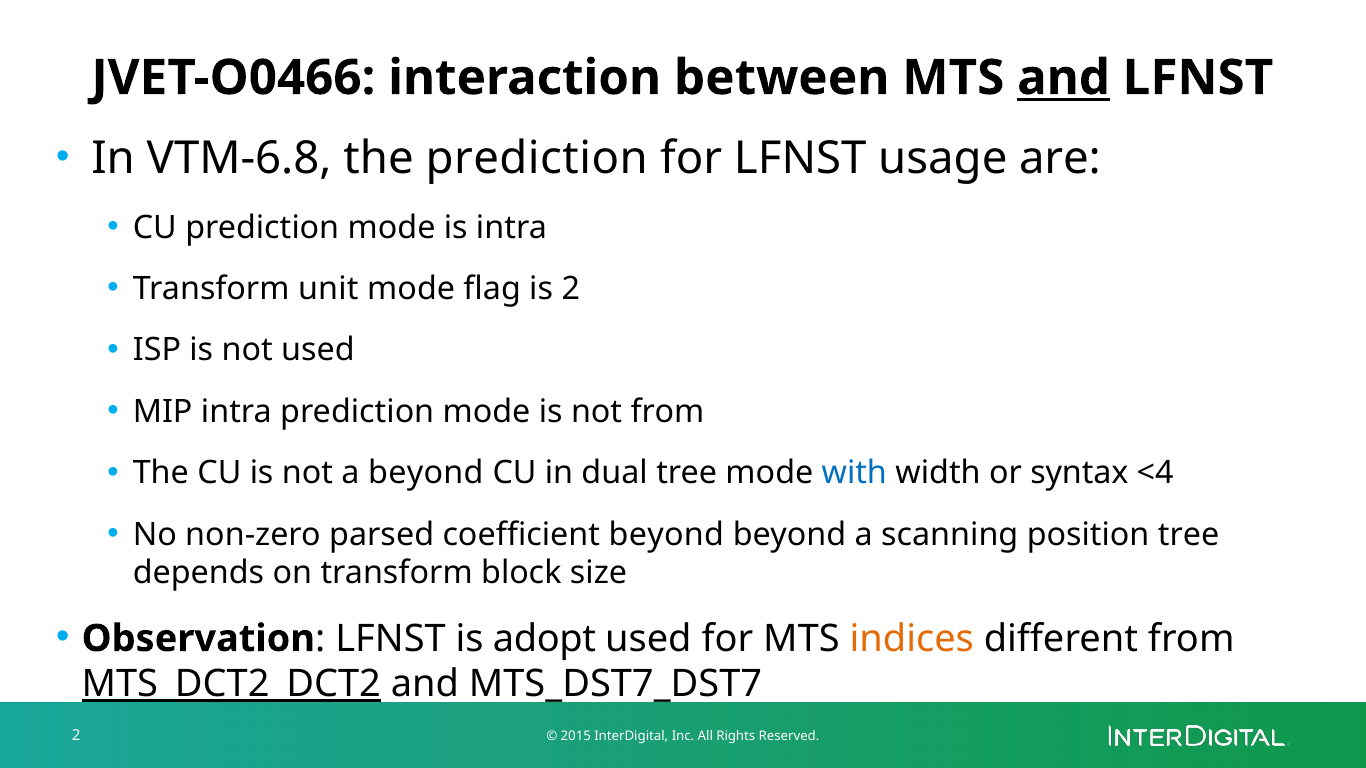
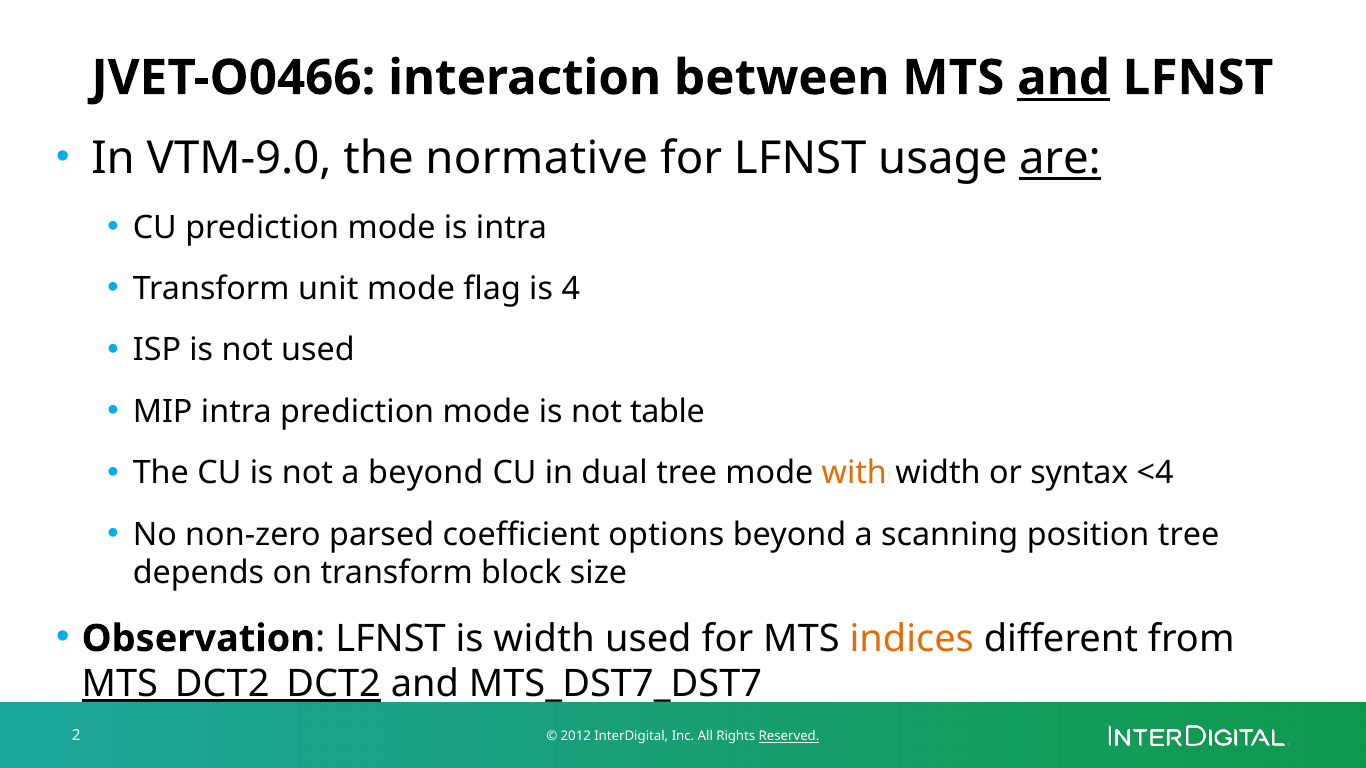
VTM-6.8: VTM-6.8 -> VTM-9.0
the prediction: prediction -> normative
are underline: none -> present
is 2: 2 -> 4
not from: from -> table
with colour: blue -> orange
coefficient beyond: beyond -> options
is adopt: adopt -> width
2015: 2015 -> 2012
Reserved underline: none -> present
